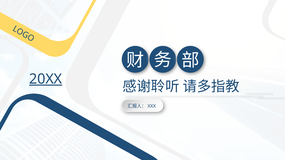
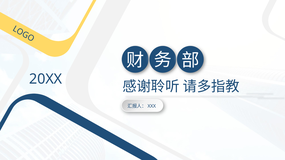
20XX underline: present -> none
